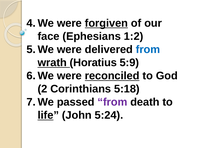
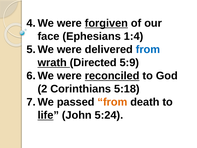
1:2: 1:2 -> 1:4
Horatius: Horatius -> Directed
from at (112, 102) colour: purple -> orange
